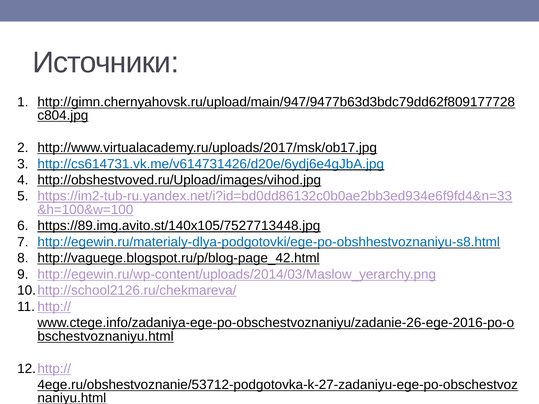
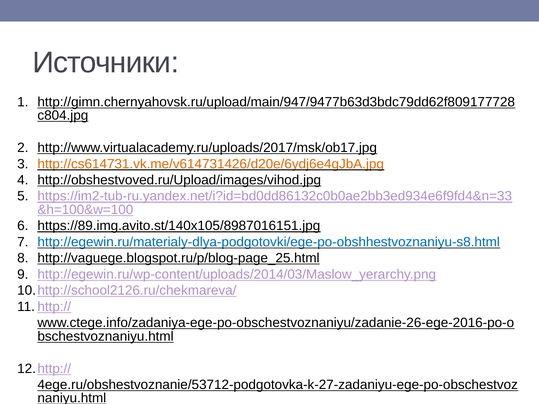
http://cs614731.vk.me/v614731426/d20e/6ydj6e4gJbA.jpg colour: blue -> orange
https://89.img.avito.st/140x105/7527713448.jpg: https://89.img.avito.st/140x105/7527713448.jpg -> https://89.img.avito.st/140x105/8987016151.jpg
http://vaguege.blogspot.ru/p/blog-page_42.html: http://vaguege.blogspot.ru/p/blog-page_42.html -> http://vaguege.blogspot.ru/p/blog-page_25.html
